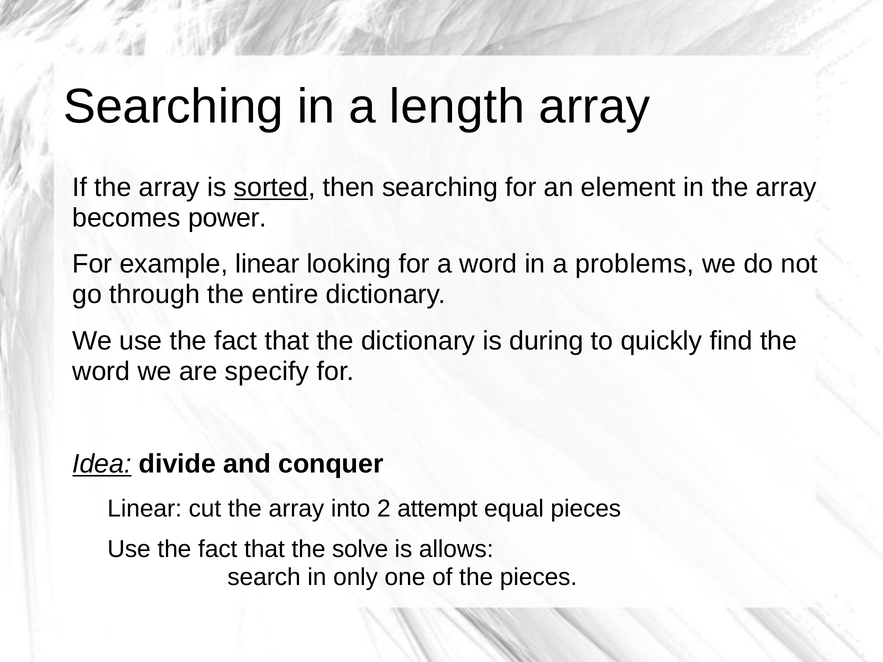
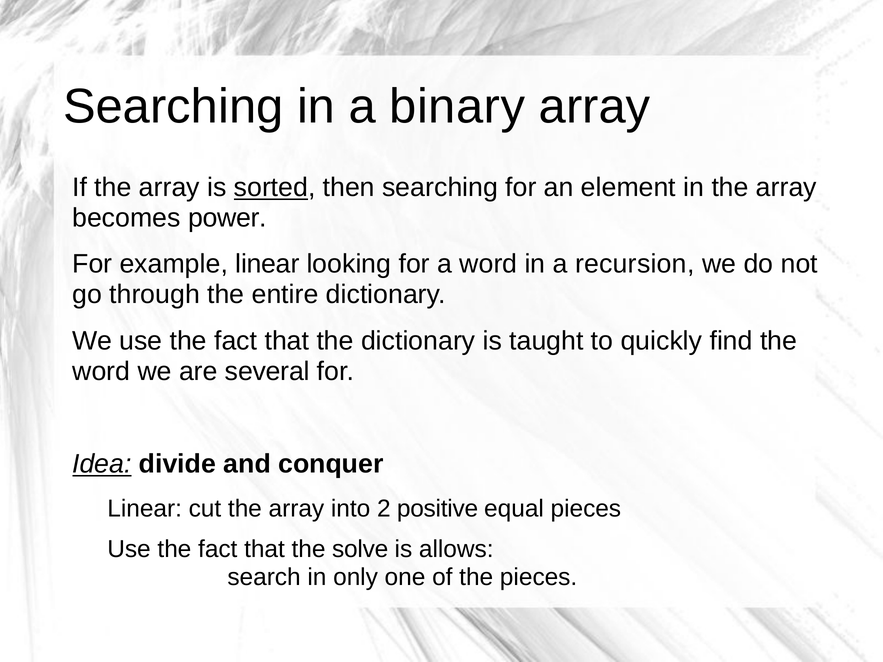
length: length -> binary
problems: problems -> recursion
during: during -> taught
specify: specify -> several
attempt: attempt -> positive
